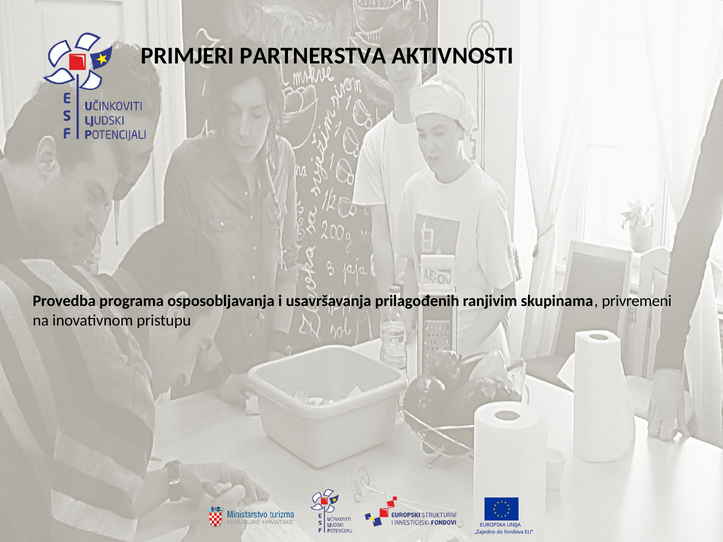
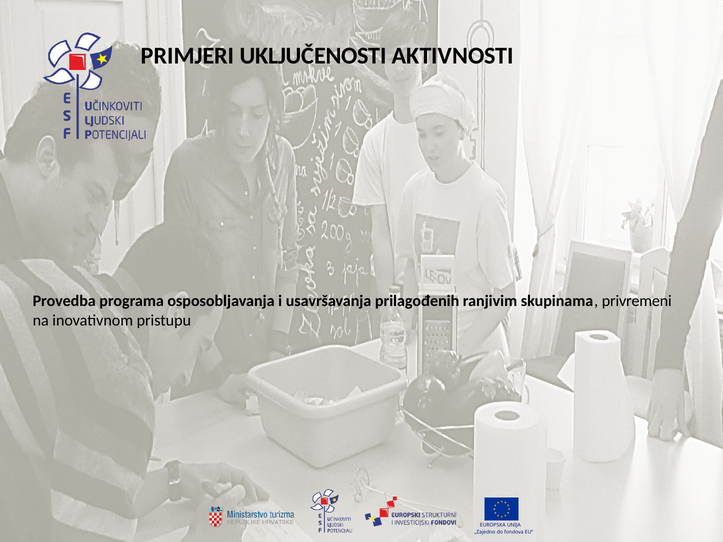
PARTNERSTVA: PARTNERSTVA -> UKLJUČENOSTI
